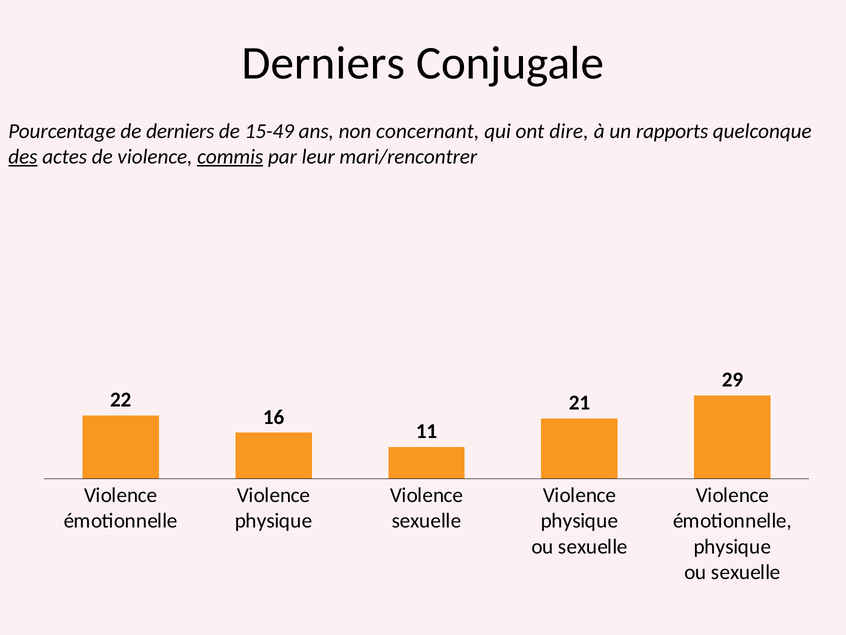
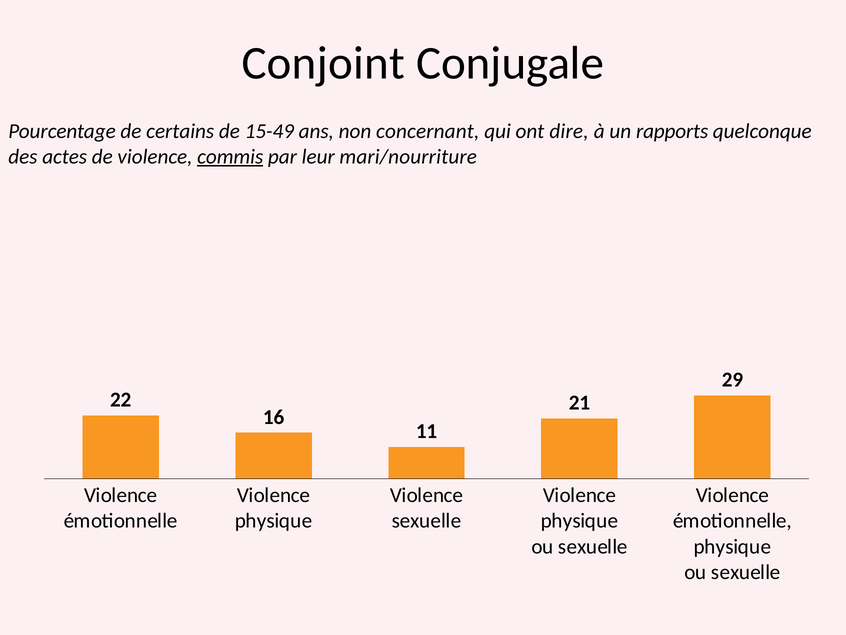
Derniers at (323, 63): Derniers -> Conjoint
de derniers: derniers -> certains
des underline: present -> none
mari/rencontrer: mari/rencontrer -> mari/nourriture
